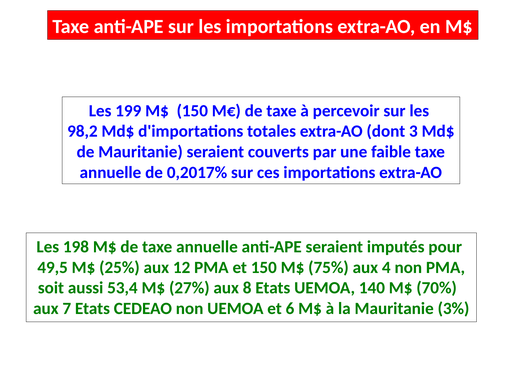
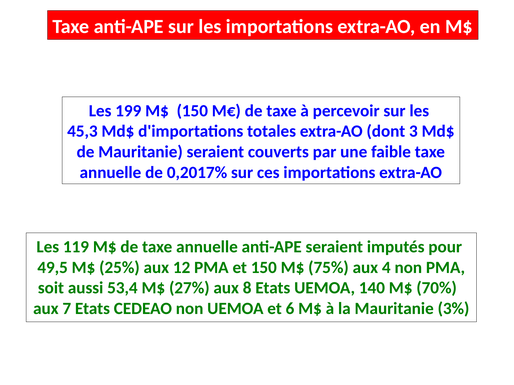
98,2: 98,2 -> 45,3
198: 198 -> 119
